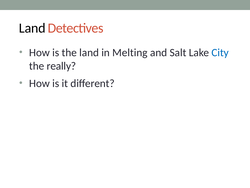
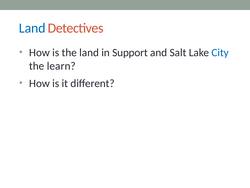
Land at (32, 28) colour: black -> blue
Melting: Melting -> Support
really: really -> learn
